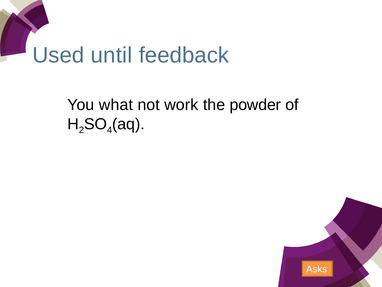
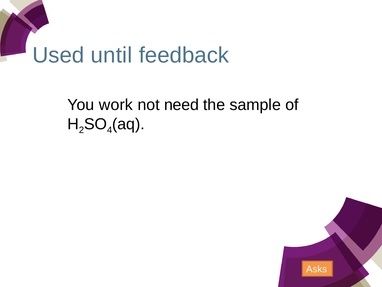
what: what -> work
work: work -> need
powder: powder -> sample
